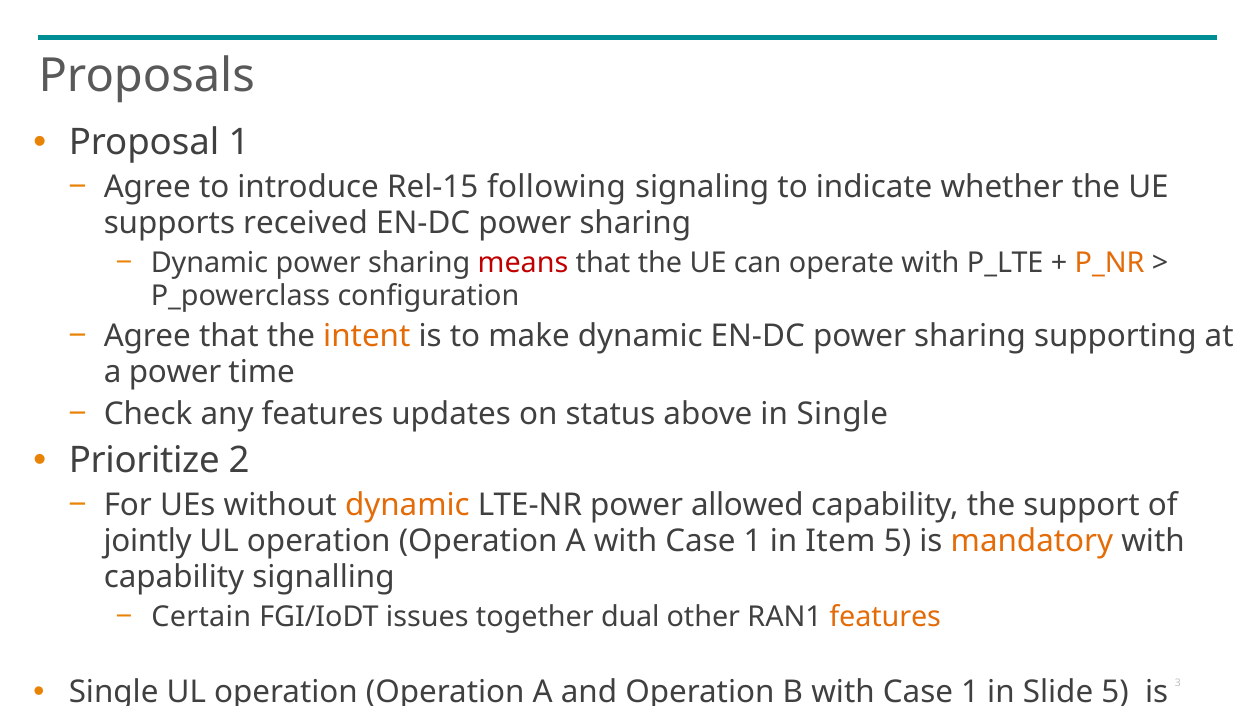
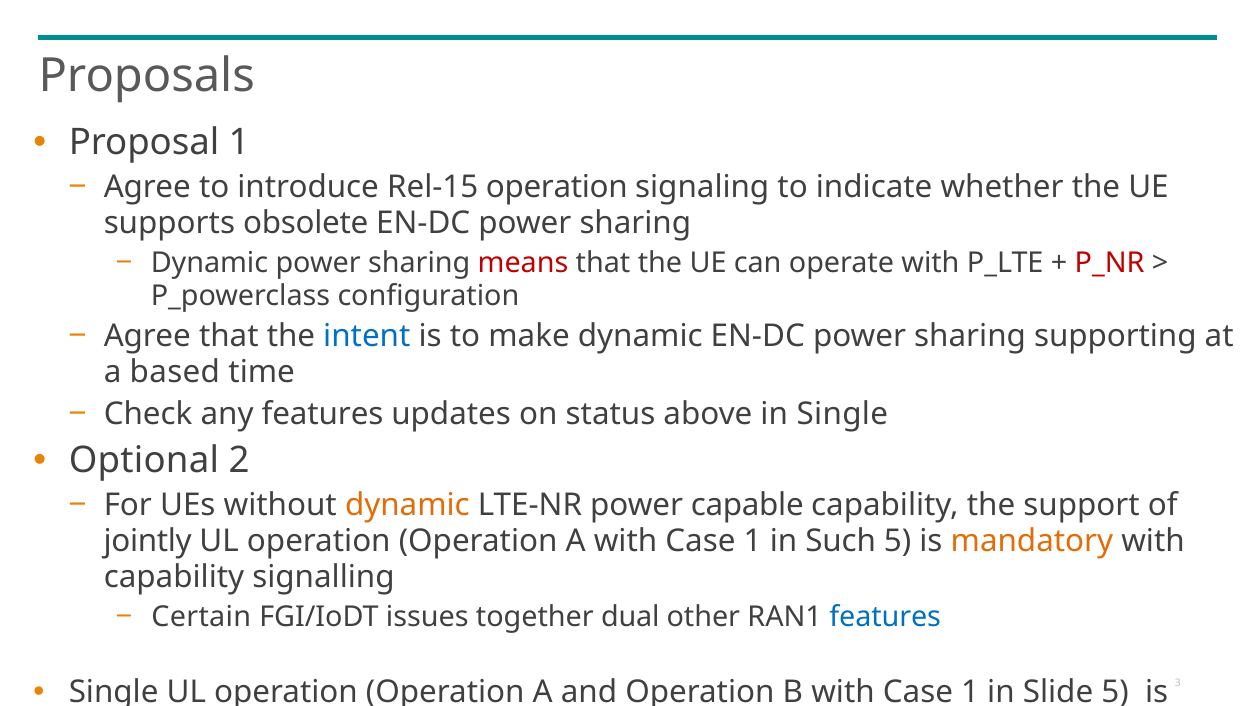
Rel-15 following: following -> operation
received: received -> obsolete
P_NR colour: orange -> red
intent colour: orange -> blue
a power: power -> based
Prioritize at (144, 460): Prioritize -> Optional
power allowed: allowed -> capable
Item: Item -> Such
features at (885, 617) colour: orange -> blue
